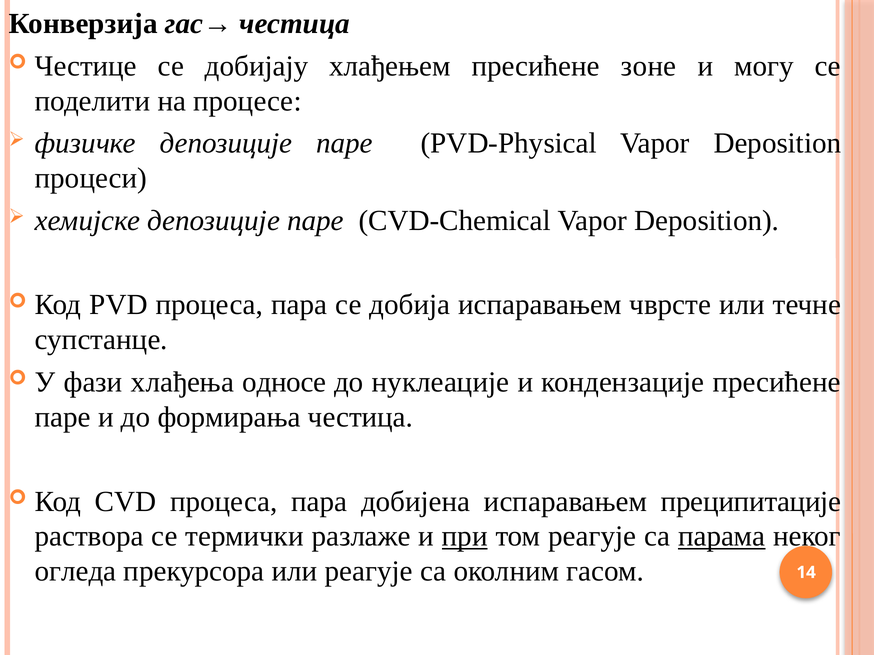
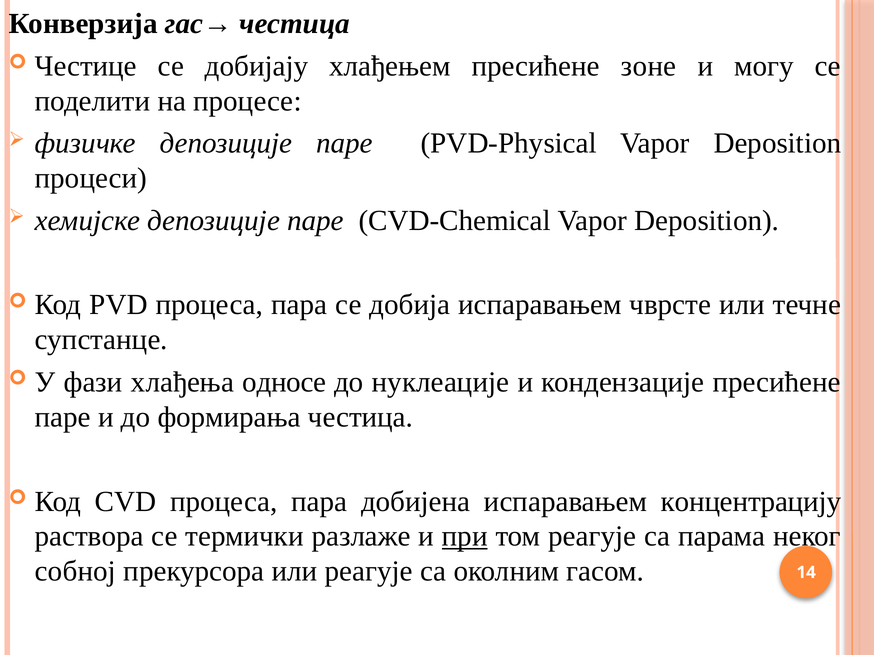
преципитације: преципитације -> концентрацију
парама underline: present -> none
огледа: огледа -> собној
